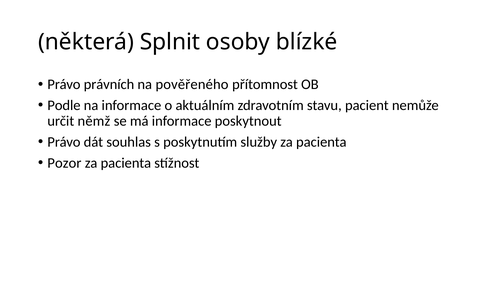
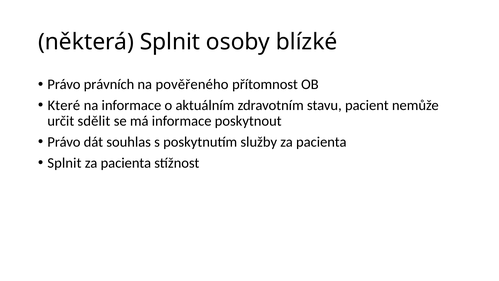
Podle: Podle -> Které
němž: němž -> sdělit
Pozor at (64, 163): Pozor -> Splnit
